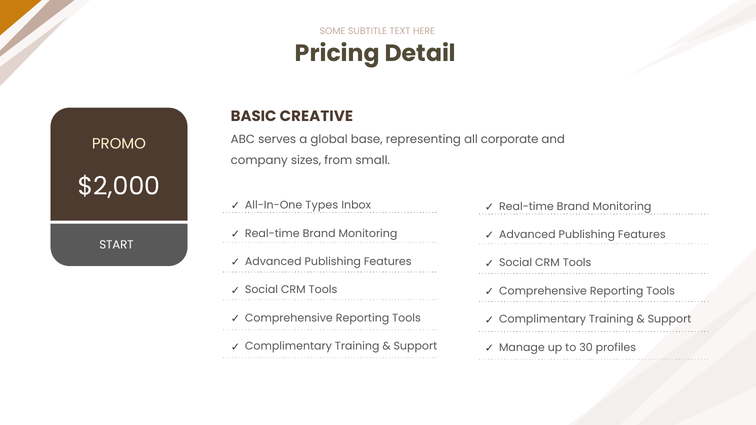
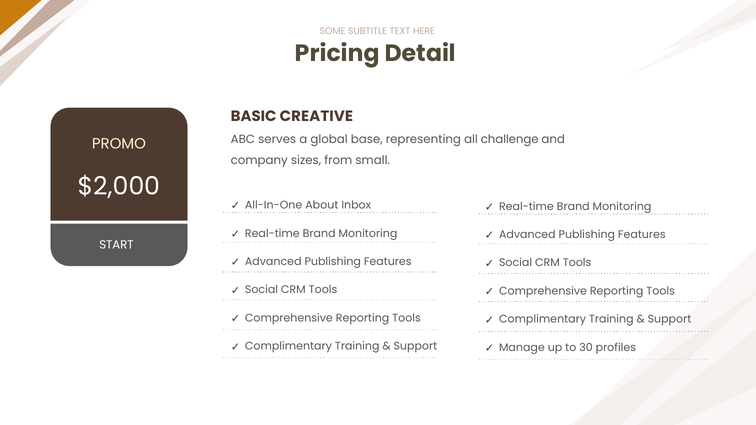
corporate: corporate -> challenge
Types: Types -> About
